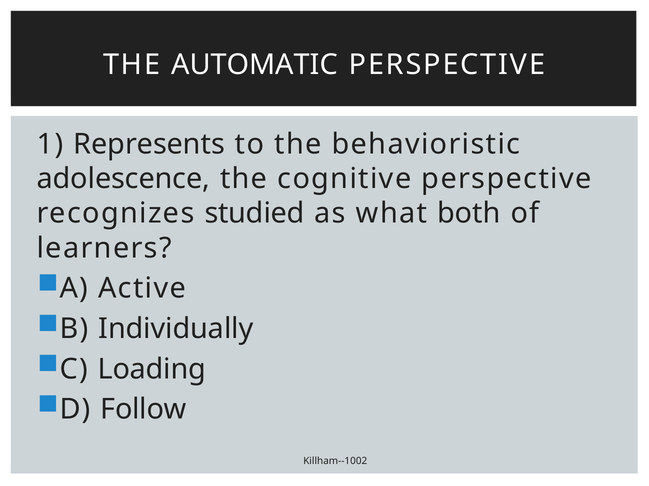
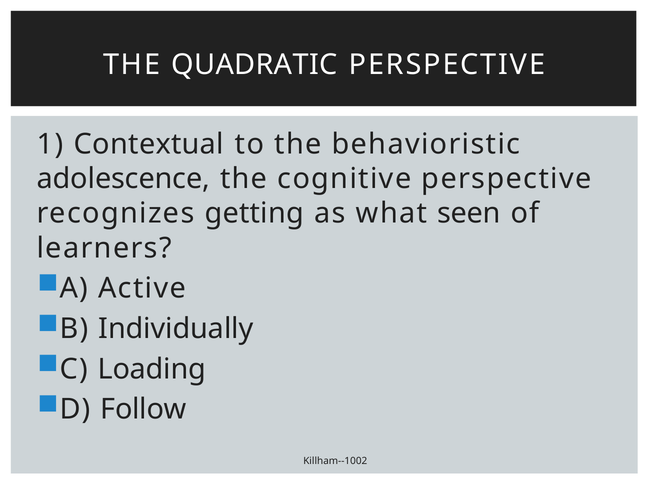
AUTOMATIC: AUTOMATIC -> QUADRATIC
Represents: Represents -> Contextual
studied: studied -> getting
both: both -> seen
